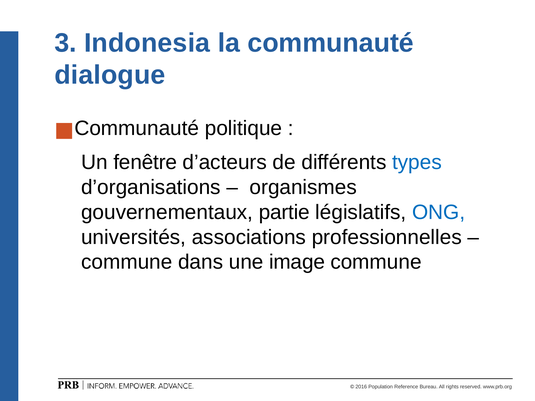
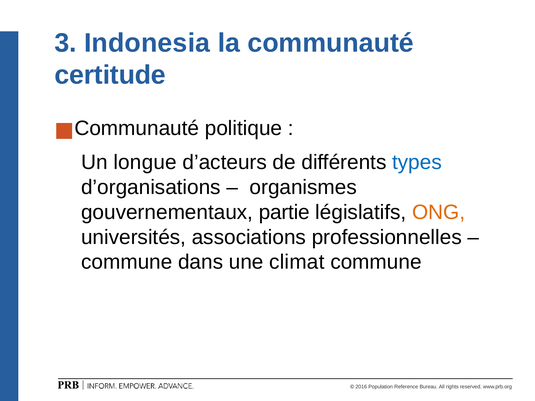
dialogue: dialogue -> certitude
fenêtre: fenêtre -> longue
ONG colour: blue -> orange
image: image -> climat
